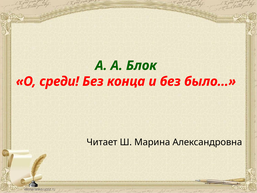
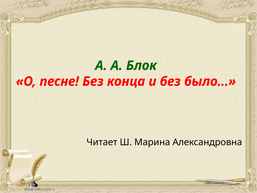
среди: среди -> песне
